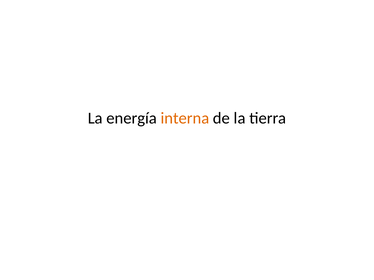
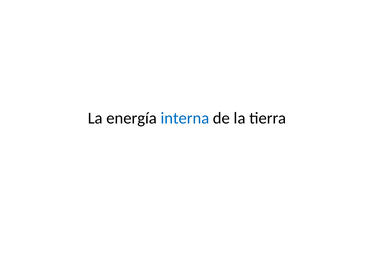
interna colour: orange -> blue
